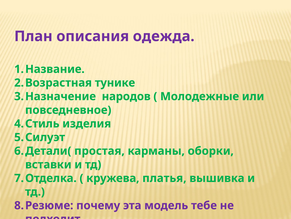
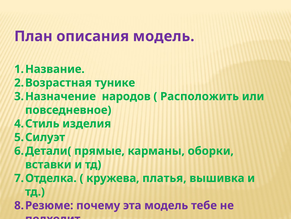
описания одежда: одежда -> модель
Молодежные: Молодежные -> Расположить
простая: простая -> прямые
